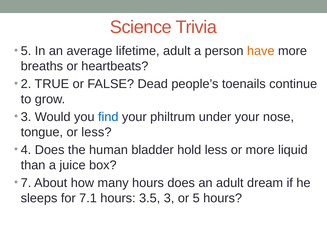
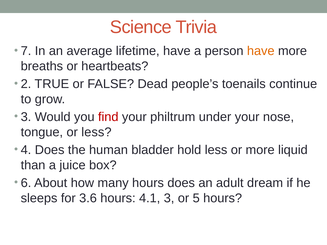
5 at (26, 51): 5 -> 7
lifetime adult: adult -> have
find colour: blue -> red
7: 7 -> 6
7.1: 7.1 -> 3.6
3.5: 3.5 -> 4.1
